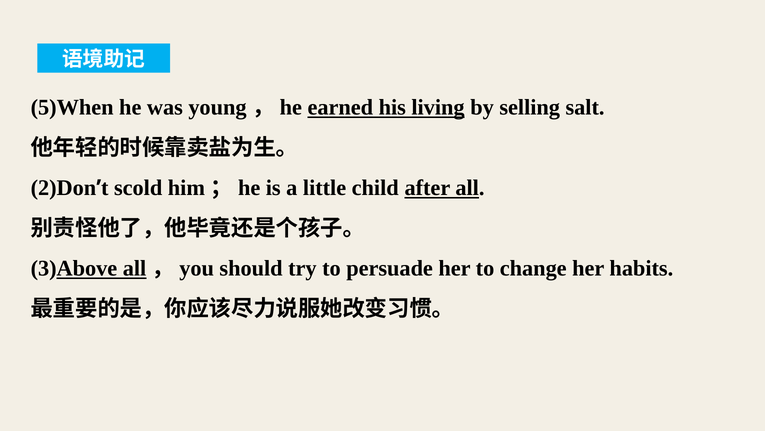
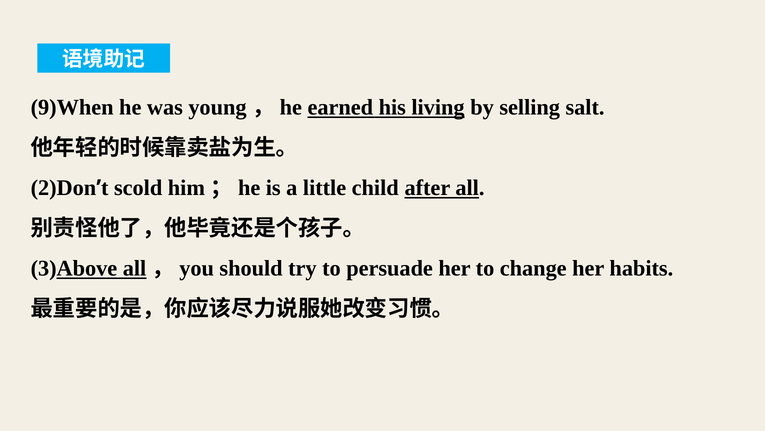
5)When: 5)When -> 9)When
